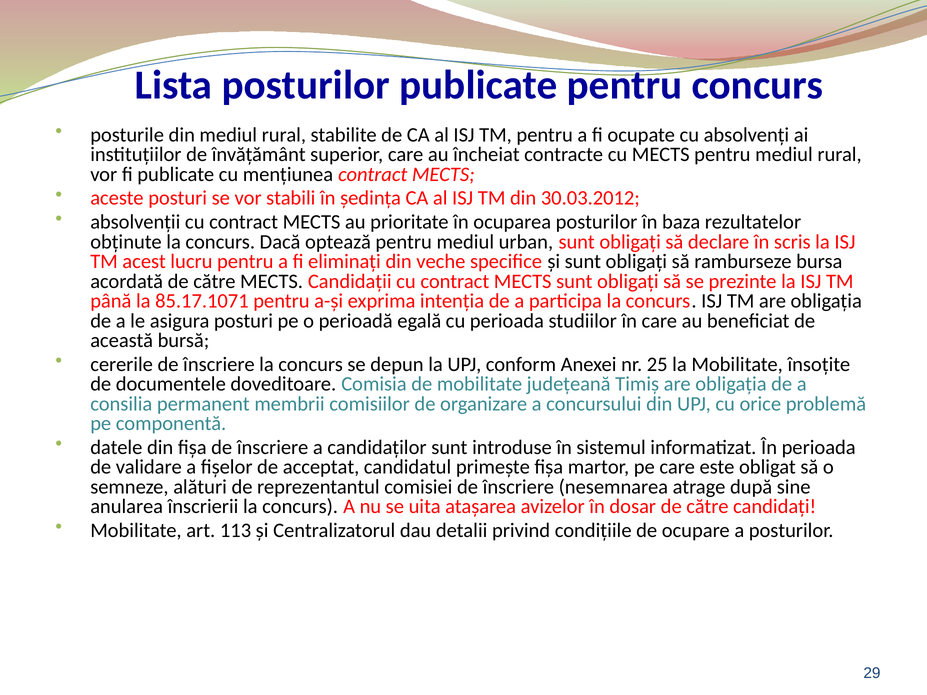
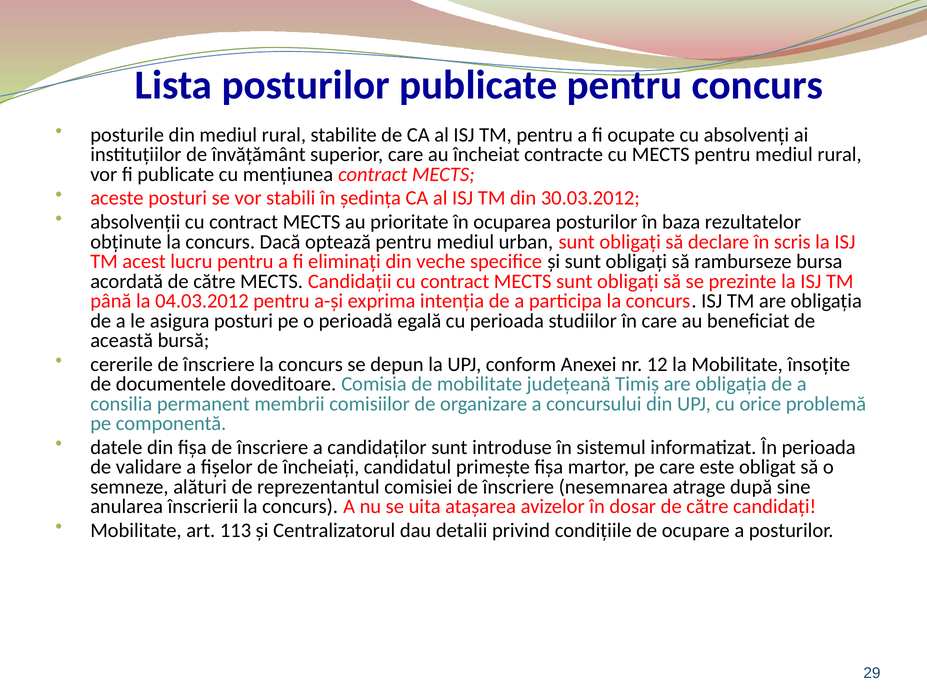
85.17.1071: 85.17.1071 -> 04.03.2012
25: 25 -> 12
acceptat: acceptat -> încheiaţi
